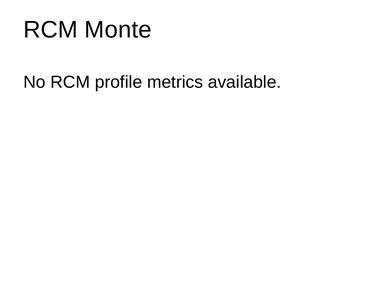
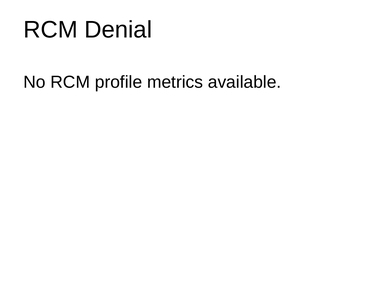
Monte: Monte -> Denial
